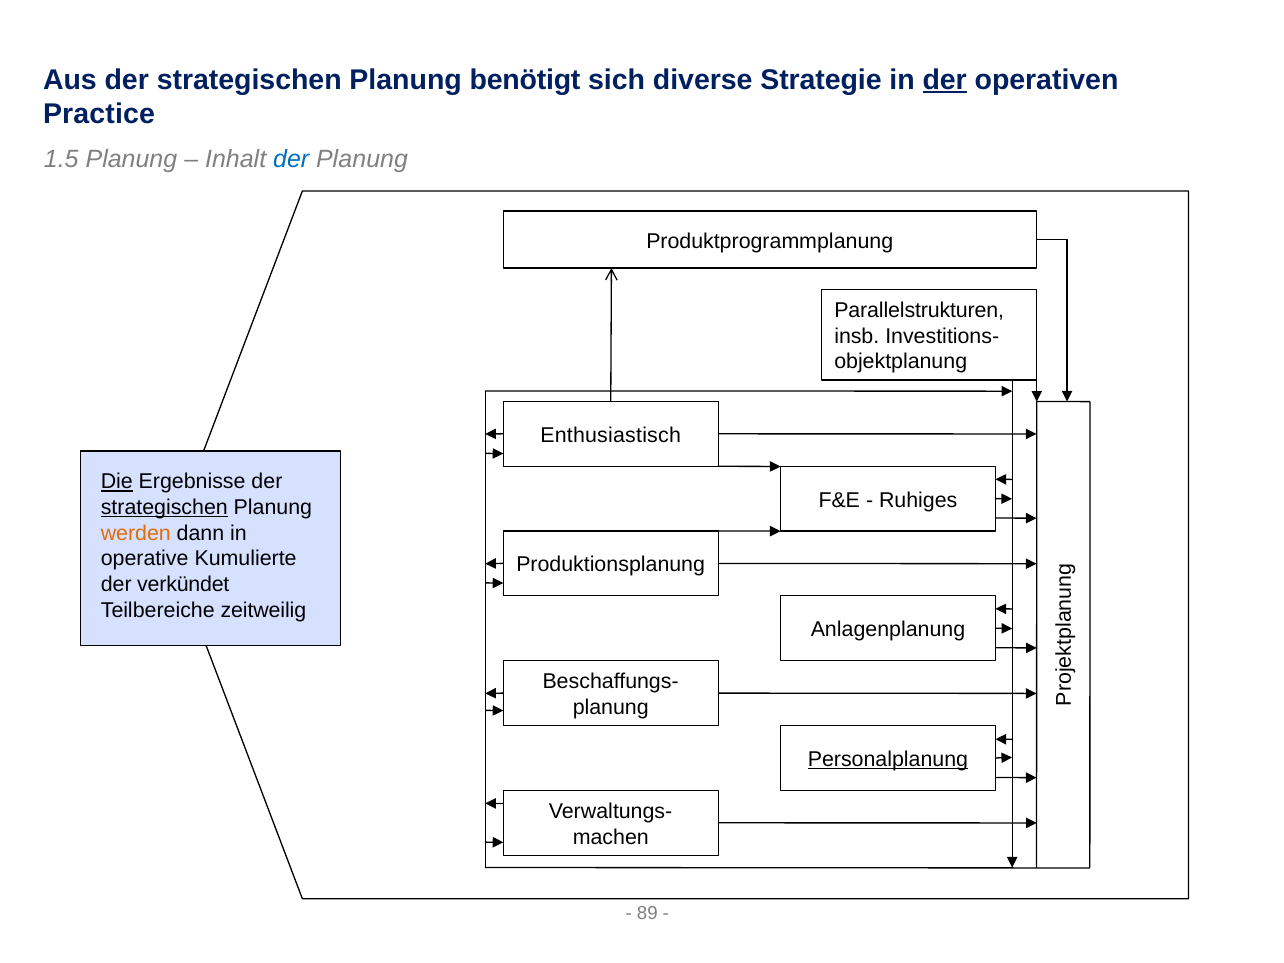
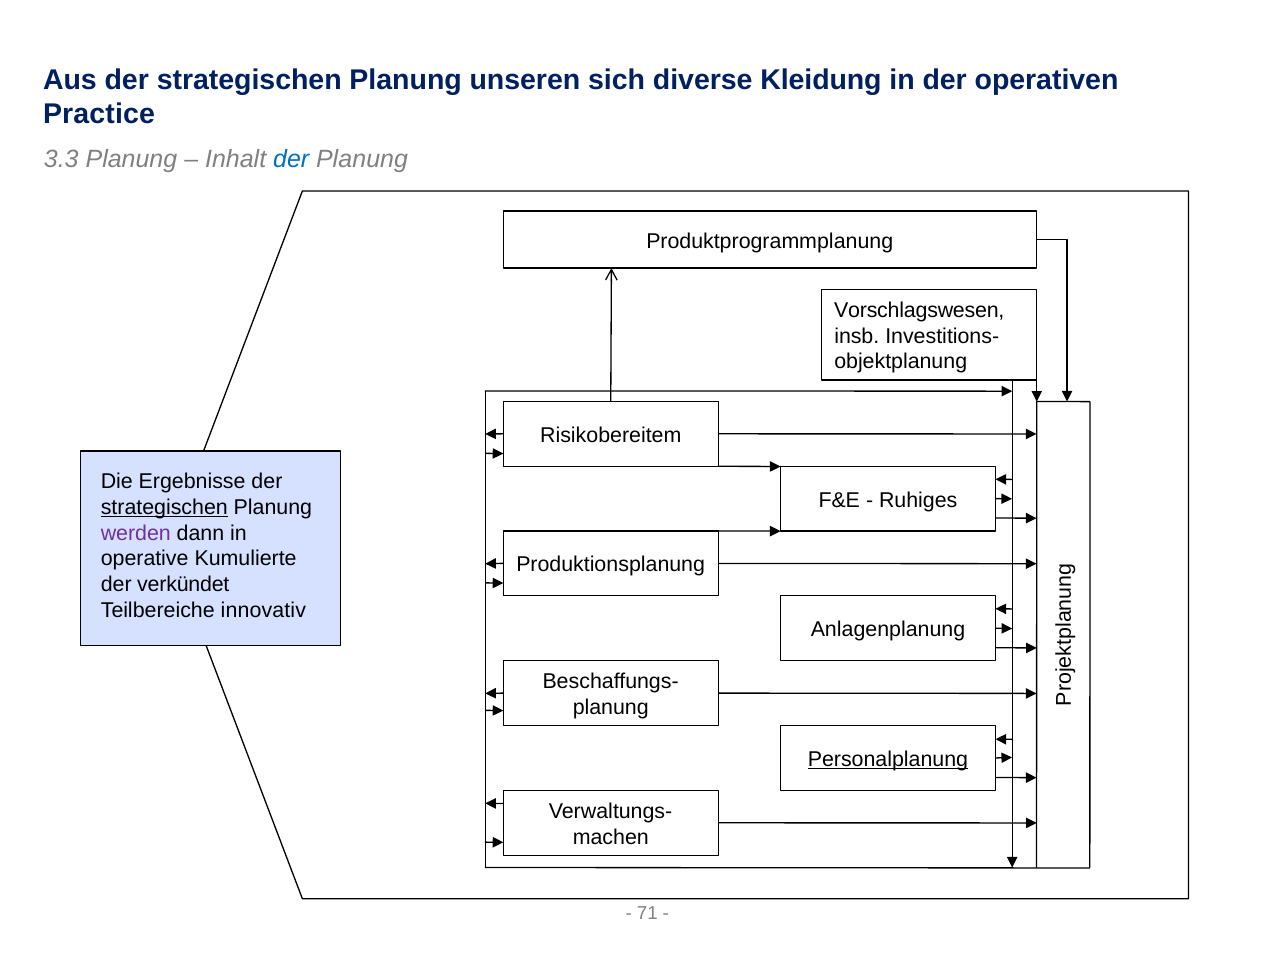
benötigt: benötigt -> unseren
Strategie: Strategie -> Kleidung
der at (945, 80) underline: present -> none
1.5: 1.5 -> 3.3
Parallelstrukturen: Parallelstrukturen -> Vorschlagswesen
Enthusiastisch: Enthusiastisch -> Risikobereitem
Die underline: present -> none
werden colour: orange -> purple
zeitweilig: zeitweilig -> innovativ
89: 89 -> 71
